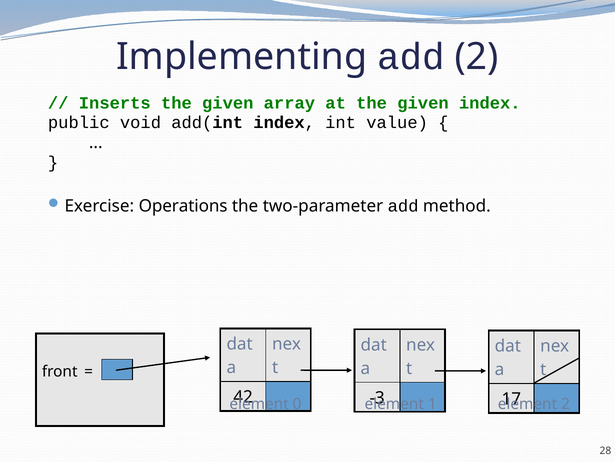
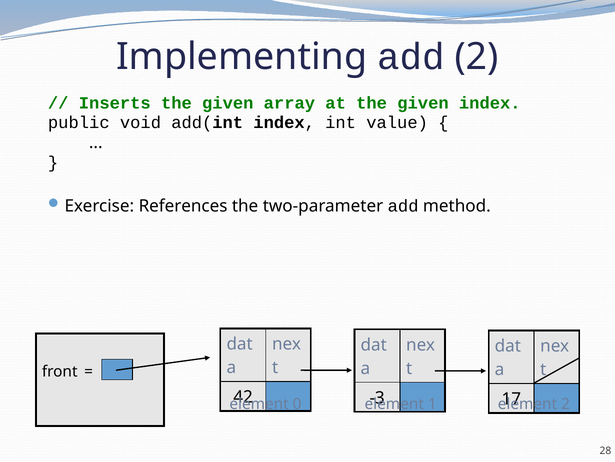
Operations: Operations -> References
